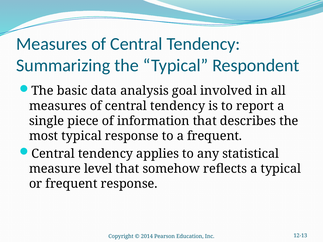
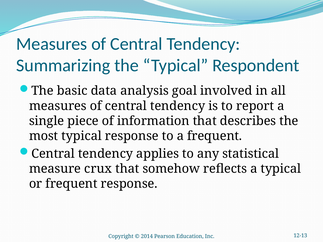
level: level -> crux
